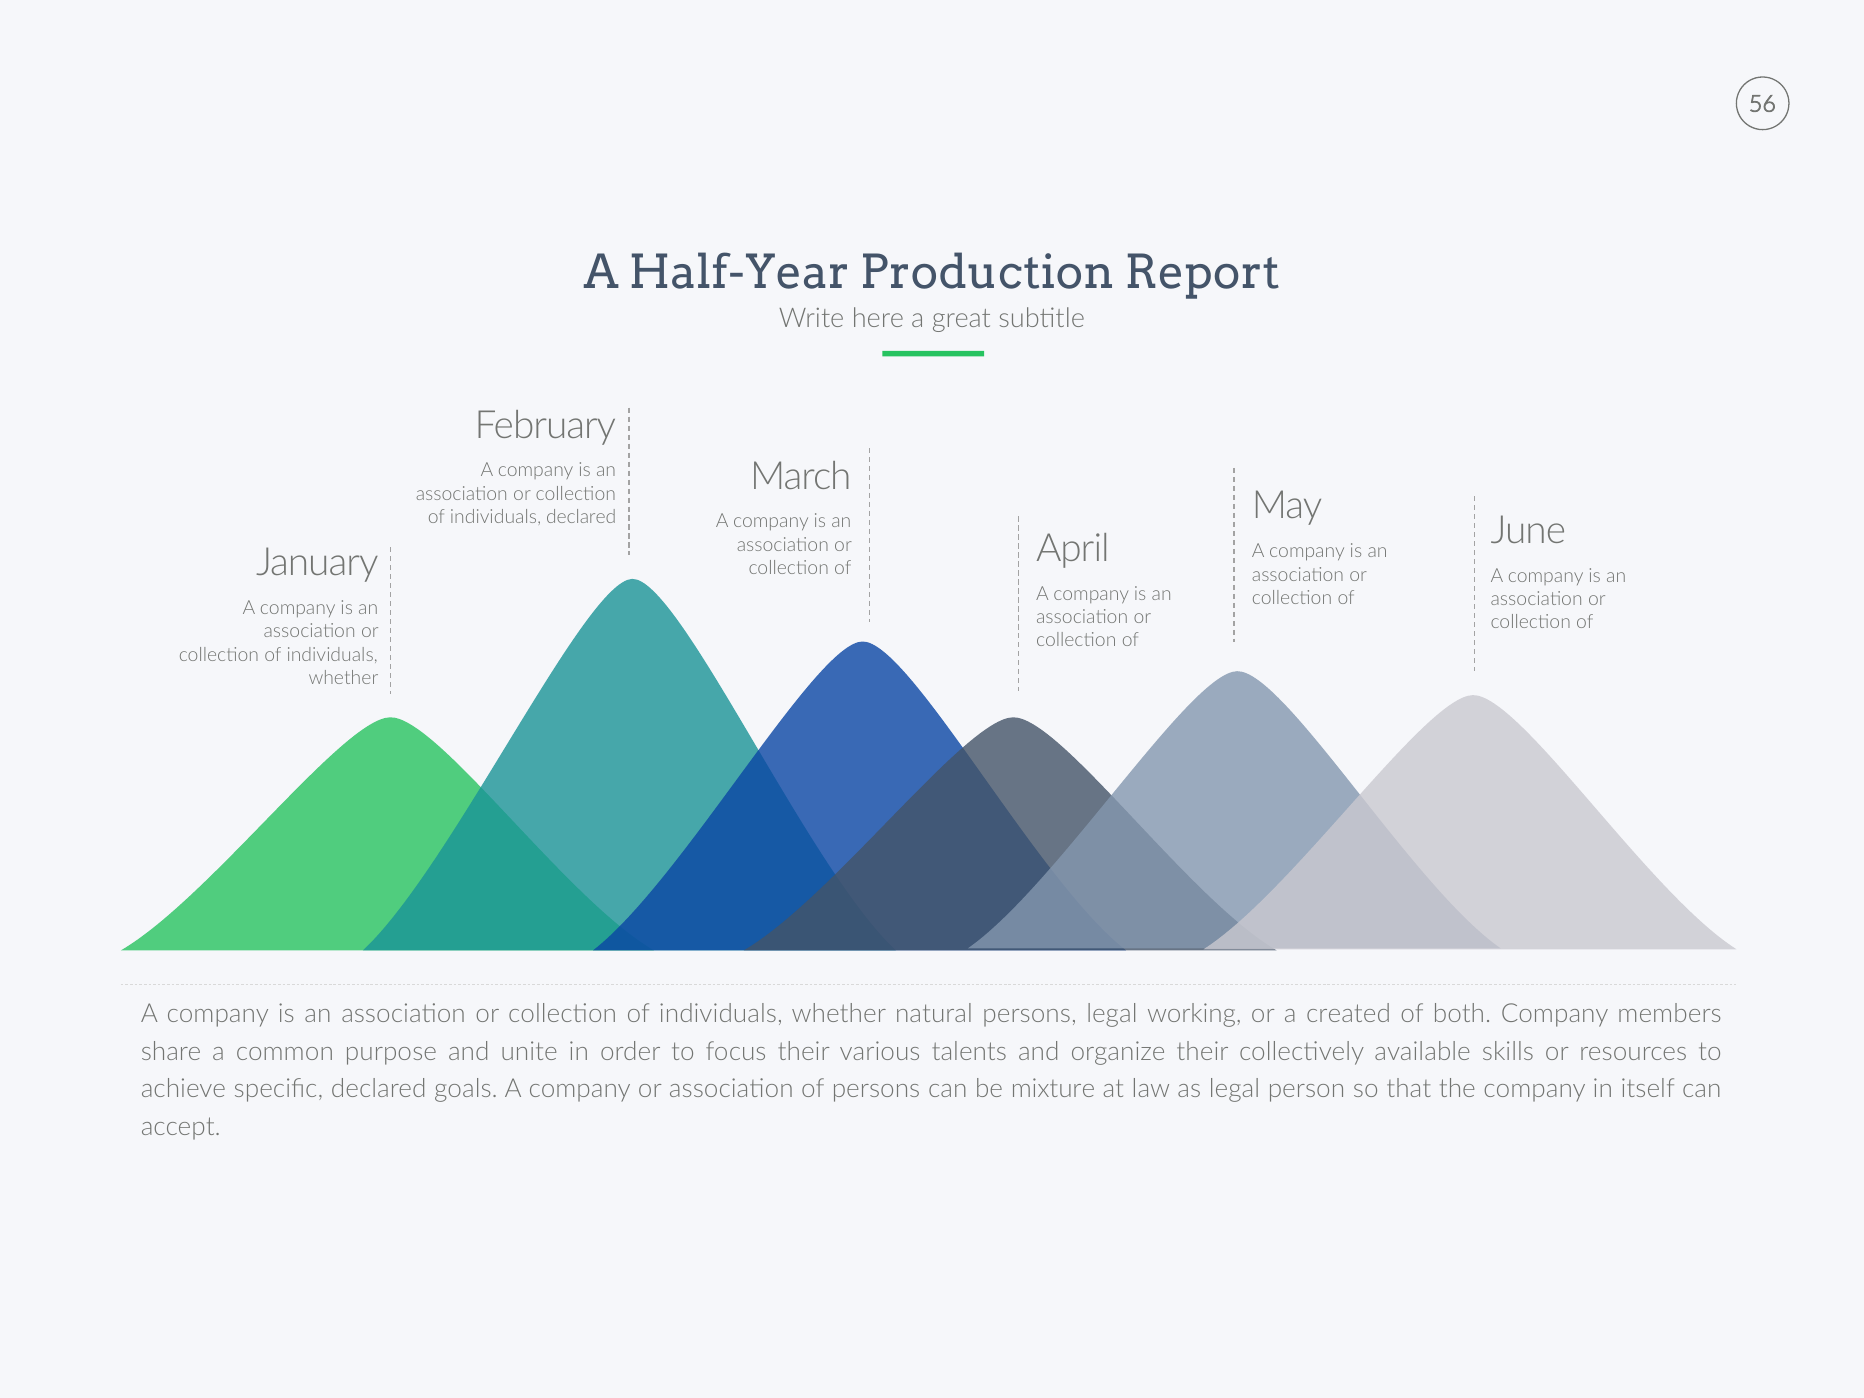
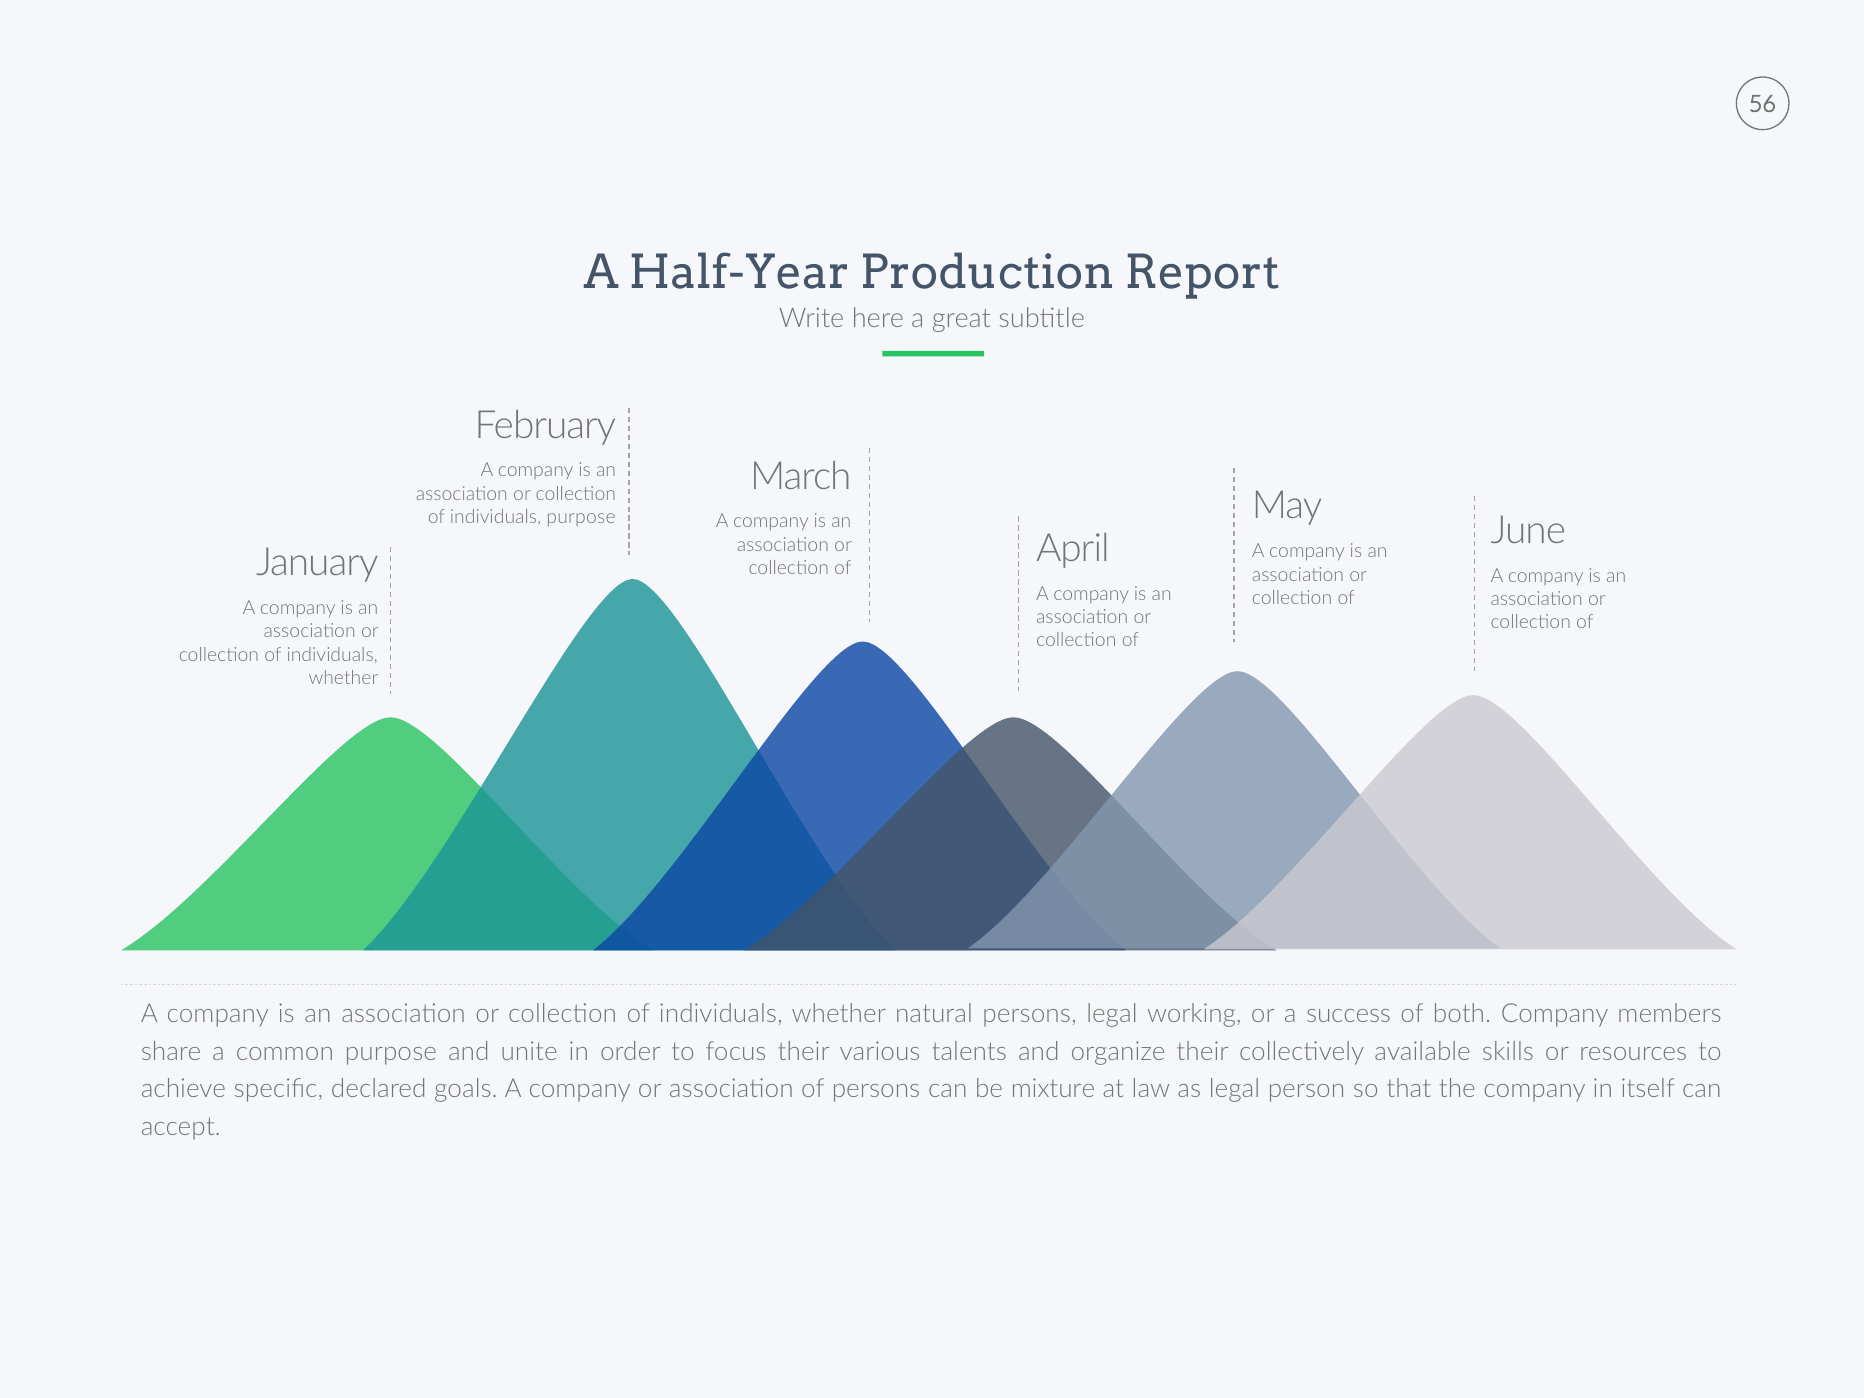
individuals declared: declared -> purpose
created: created -> success
